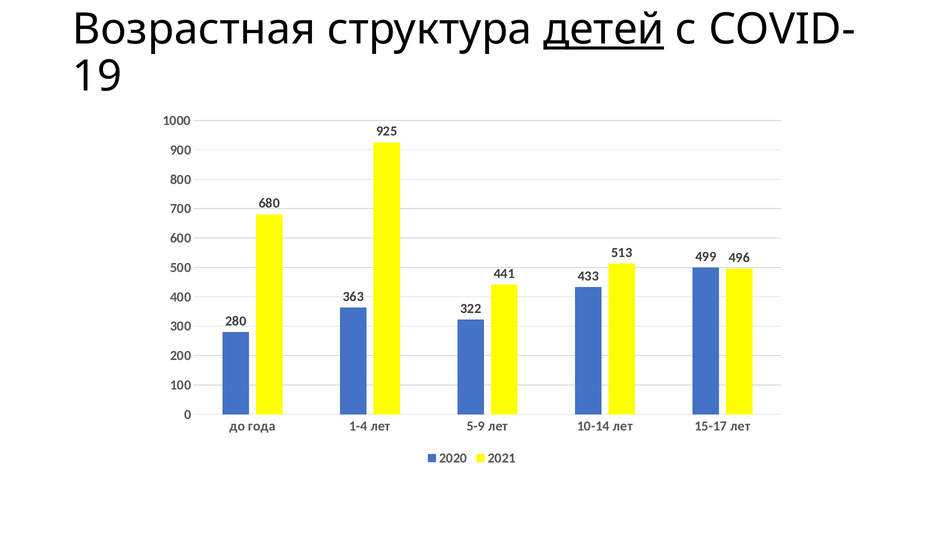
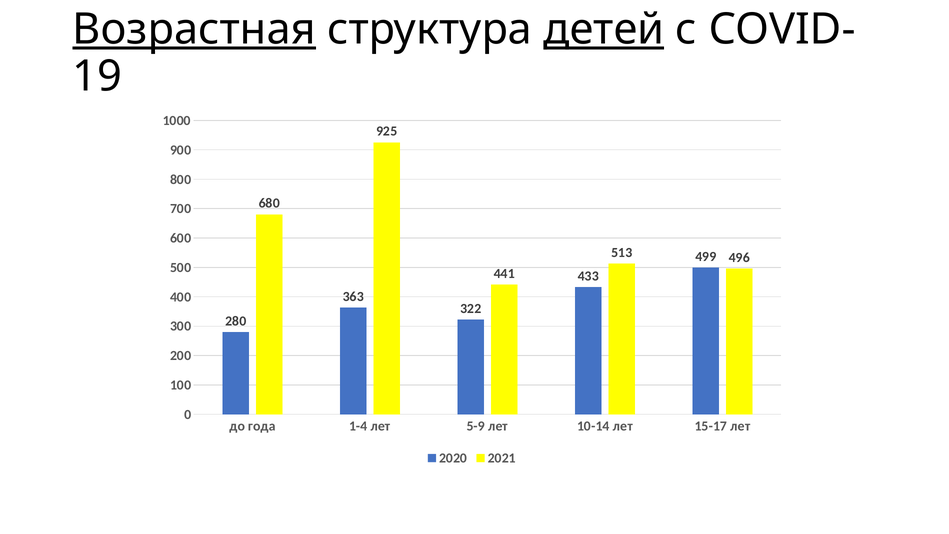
Возрастная underline: none -> present
